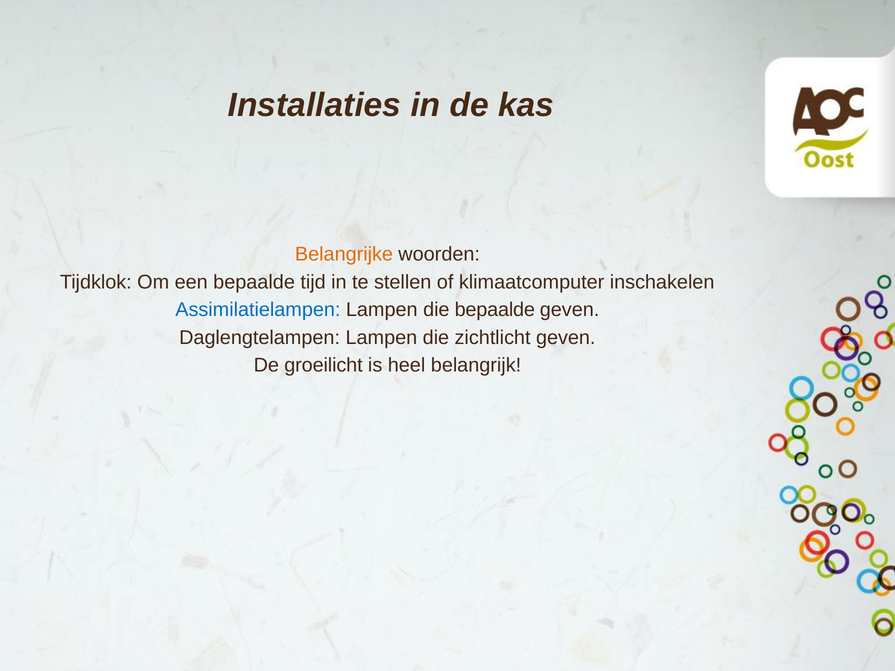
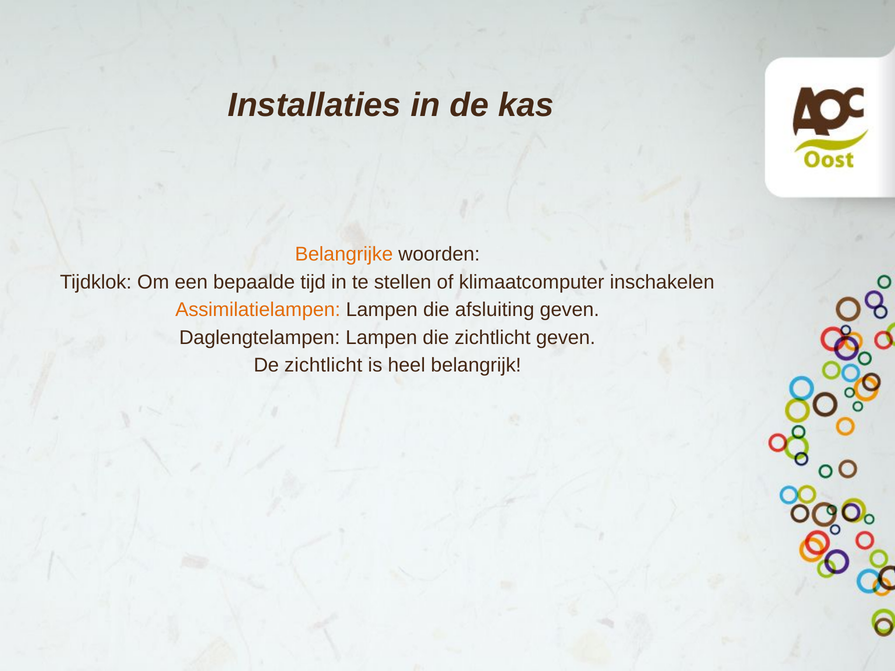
Assimilatielampen colour: blue -> orange
die bepaalde: bepaalde -> afsluiting
De groeilicht: groeilicht -> zichtlicht
